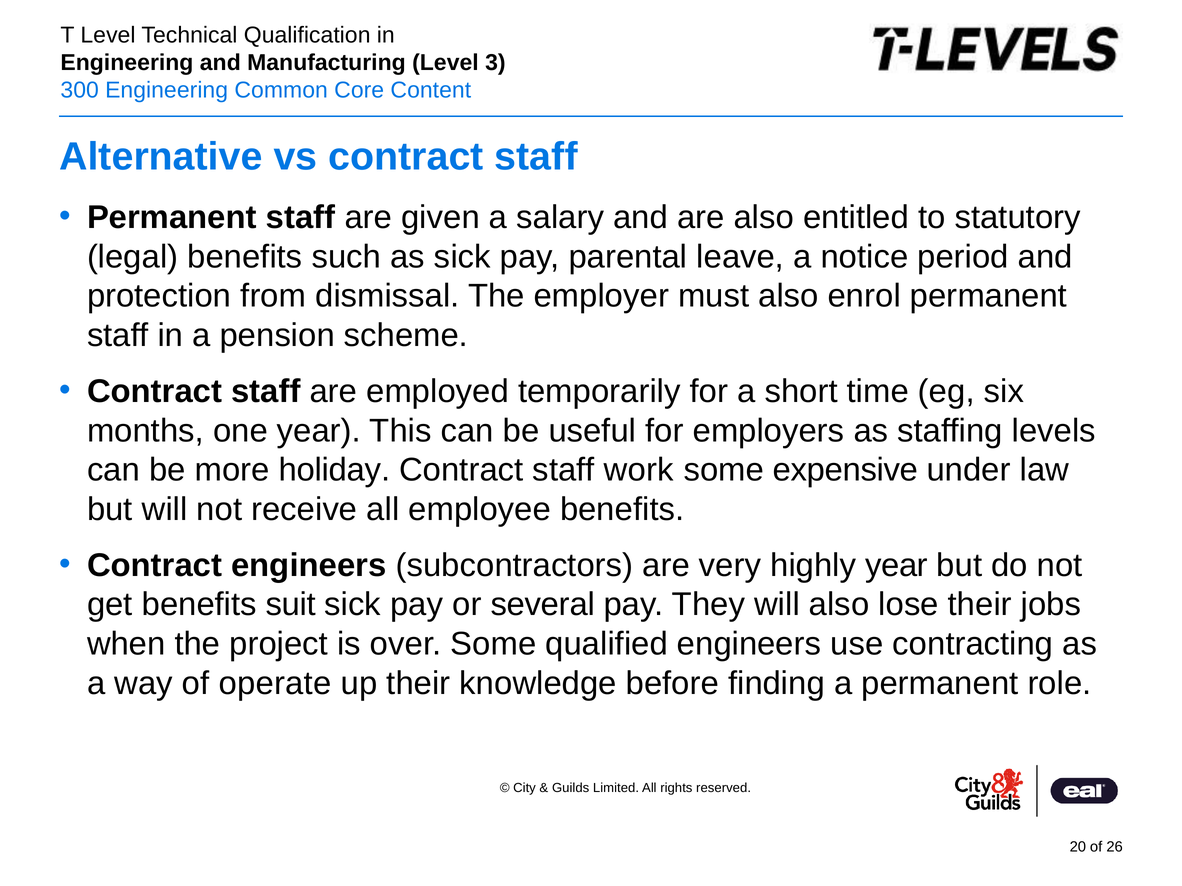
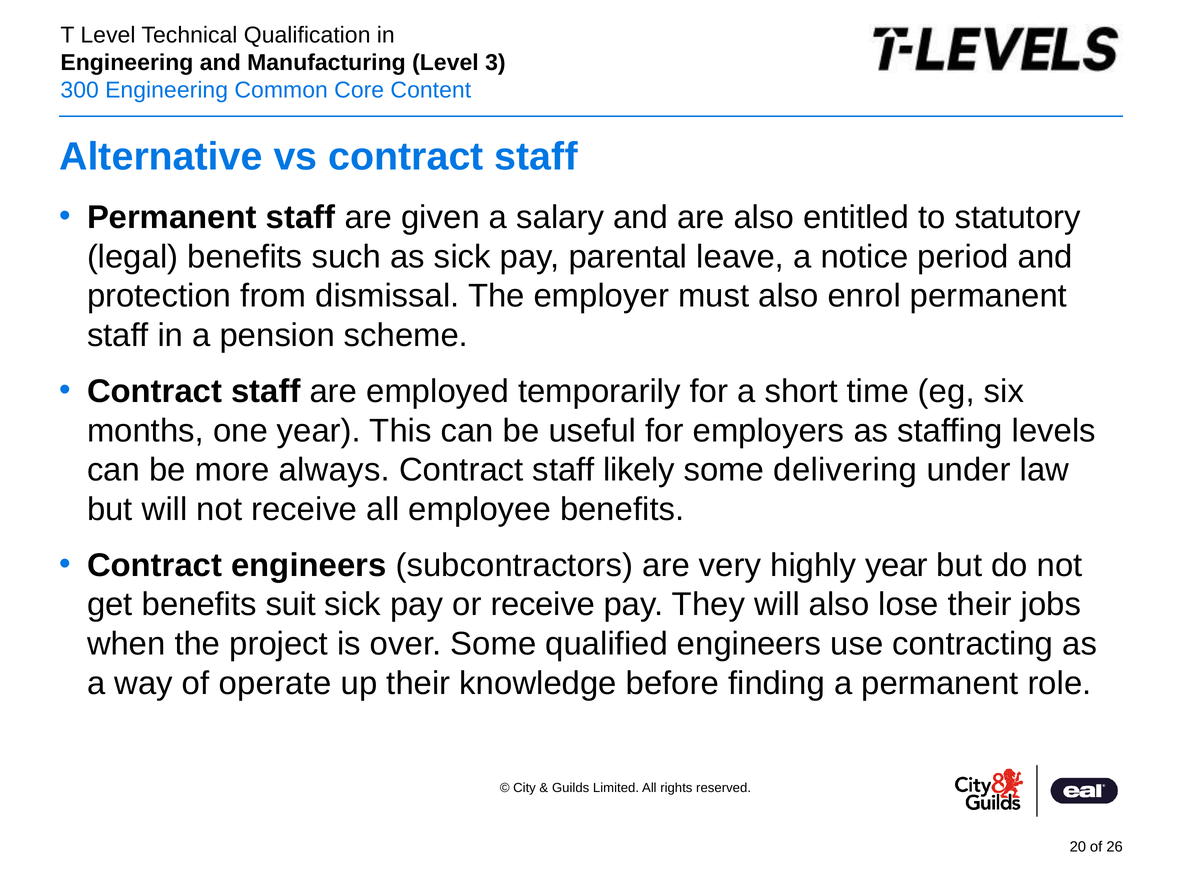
holiday: holiday -> always
work: work -> likely
expensive: expensive -> delivering
or several: several -> receive
